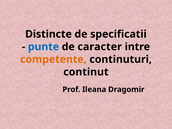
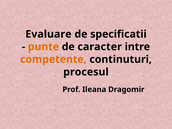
Distincte: Distincte -> Evaluare
punte colour: blue -> orange
continut: continut -> procesul
